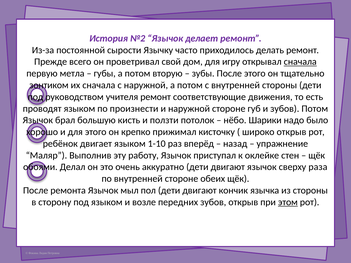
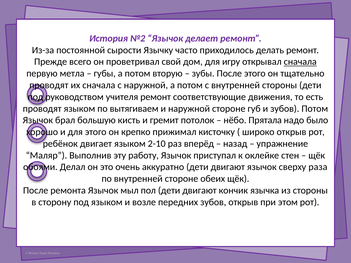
зонтиком at (49, 85): зонтиком -> проводят
произнести: произнести -> вытягиваем
ползти: ползти -> гремит
Шарики: Шарики -> Прятала
1-10: 1-10 -> 2-10
этом underline: present -> none
